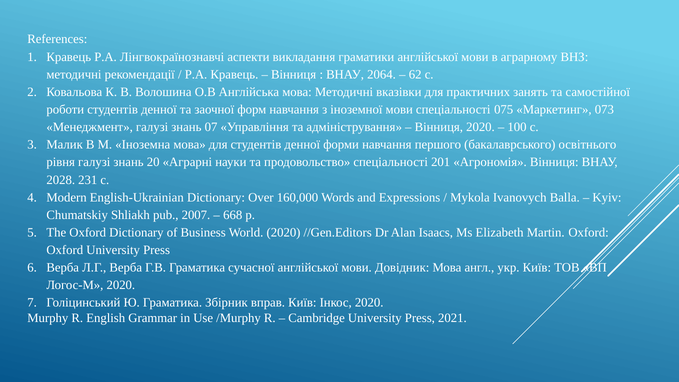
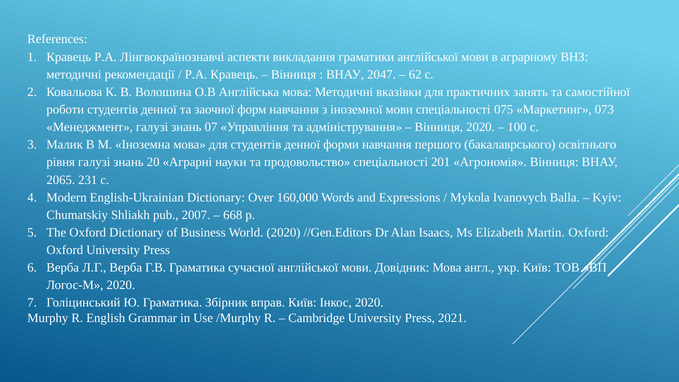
2064: 2064 -> 2047
2028: 2028 -> 2065
